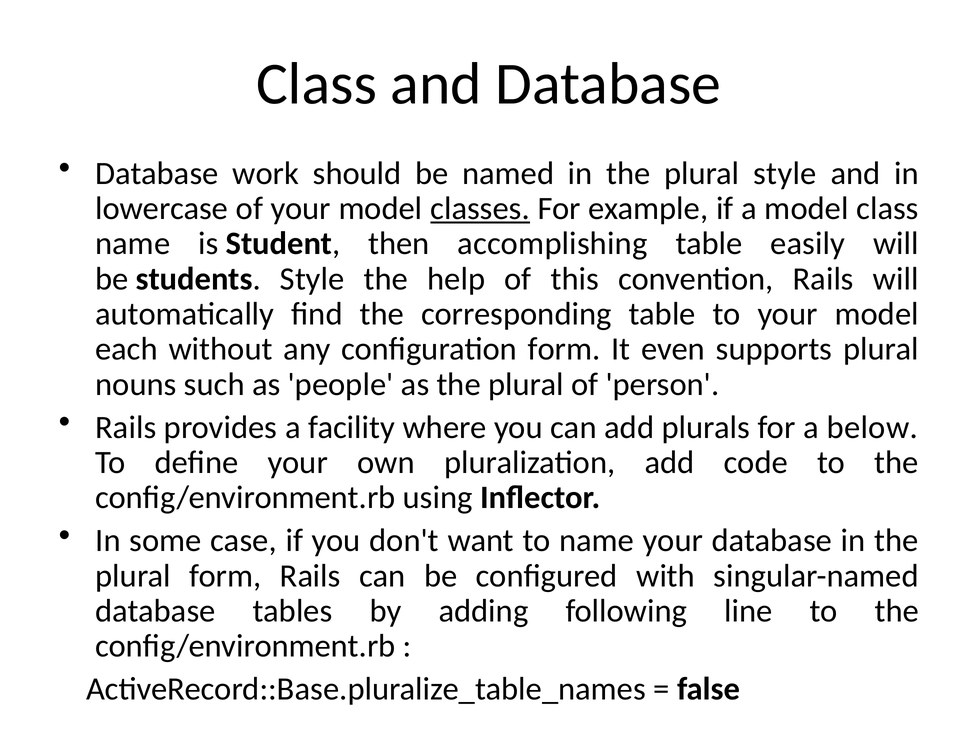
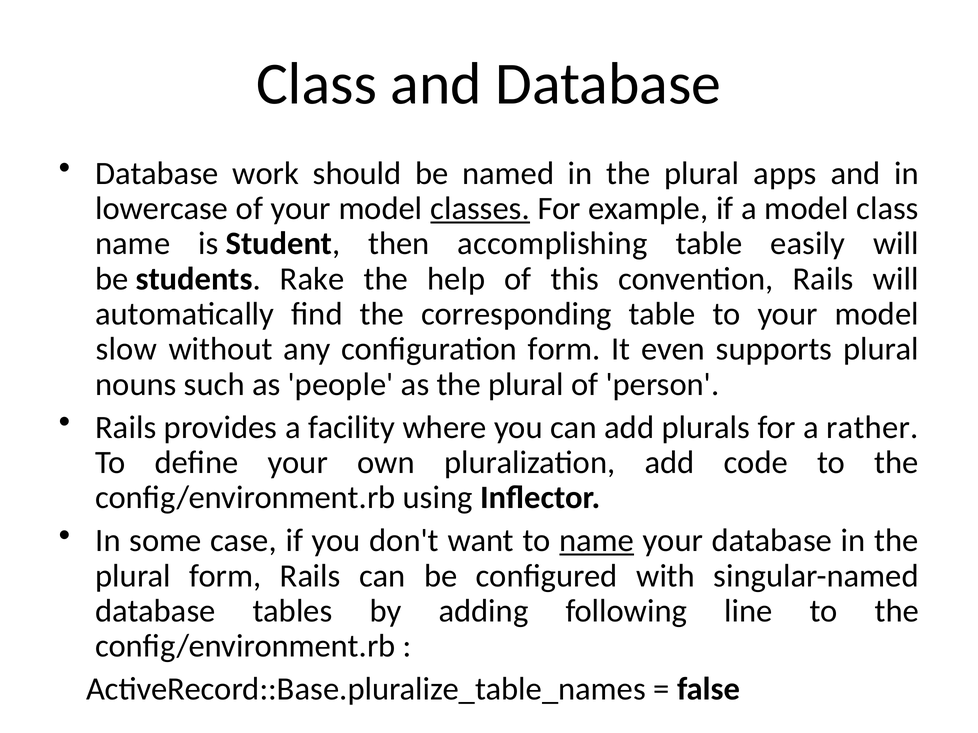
plural style: style -> apps
students Style: Style -> Rake
each: each -> slow
below: below -> rather
name at (597, 541) underline: none -> present
